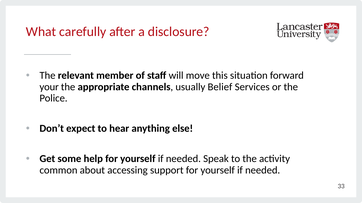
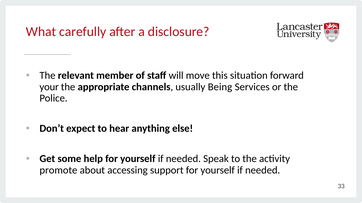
Belief: Belief -> Being
common: common -> promote
